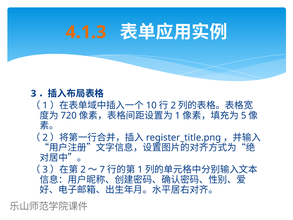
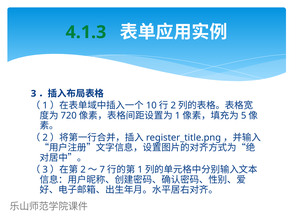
4.1.3 colour: orange -> green
